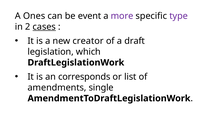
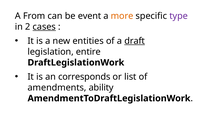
Ones: Ones -> From
more colour: purple -> orange
creator: creator -> entities
draft underline: none -> present
which: which -> entire
single: single -> ability
